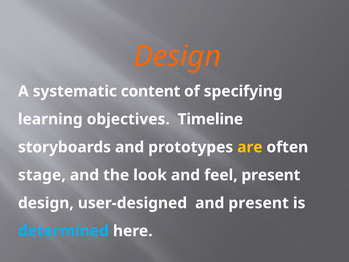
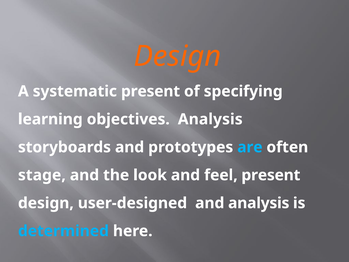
systematic content: content -> present
objectives Timeline: Timeline -> Analysis
are colour: yellow -> light blue
and present: present -> analysis
